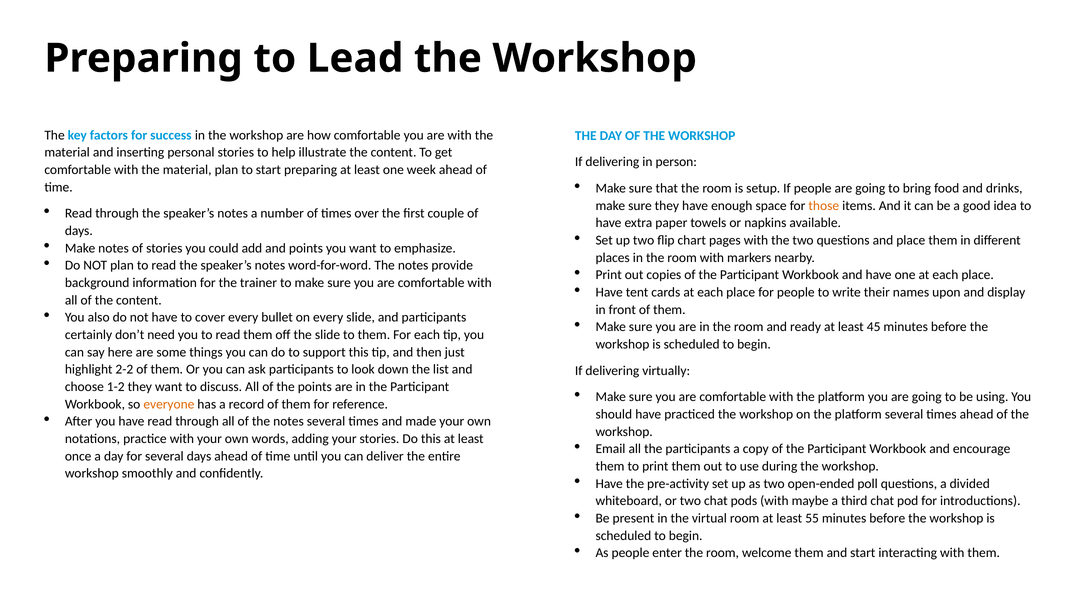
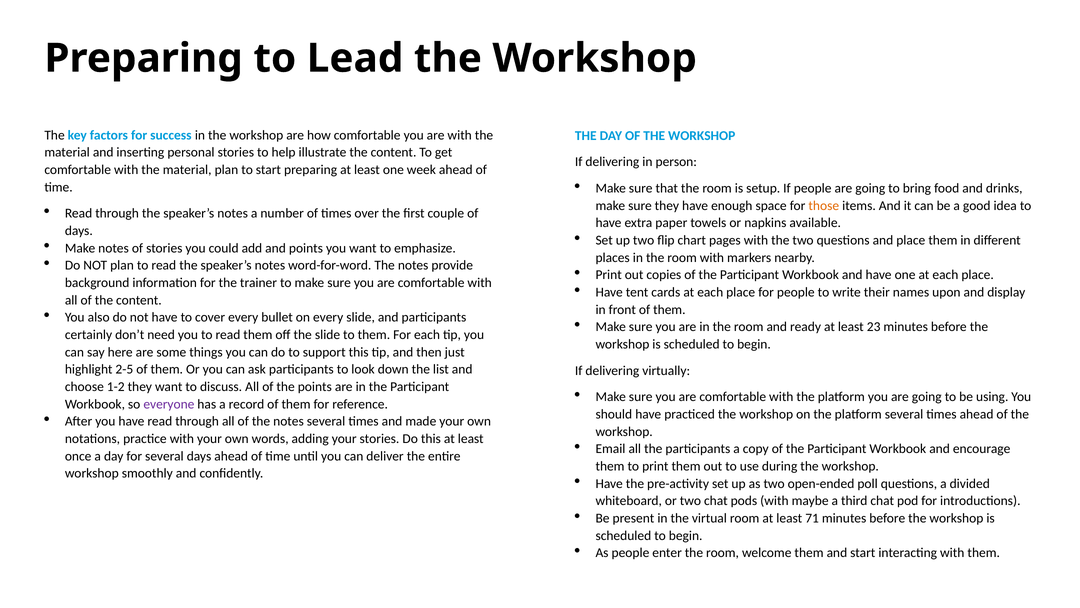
45: 45 -> 23
2-2: 2-2 -> 2-5
everyone colour: orange -> purple
55: 55 -> 71
